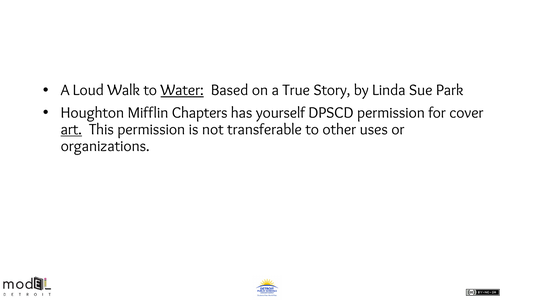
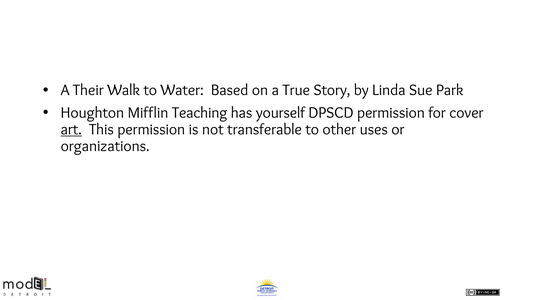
Loud: Loud -> Their
Water underline: present -> none
Chapters: Chapters -> Teaching
